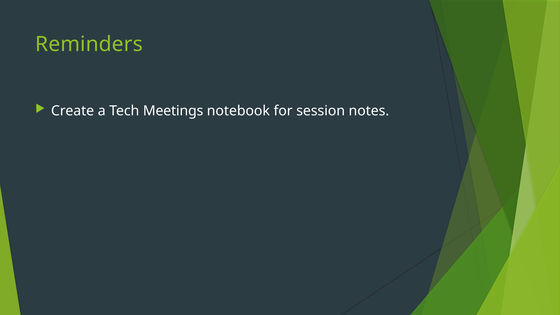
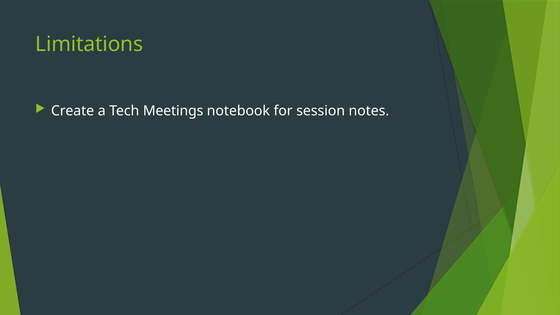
Reminders: Reminders -> Limitations
